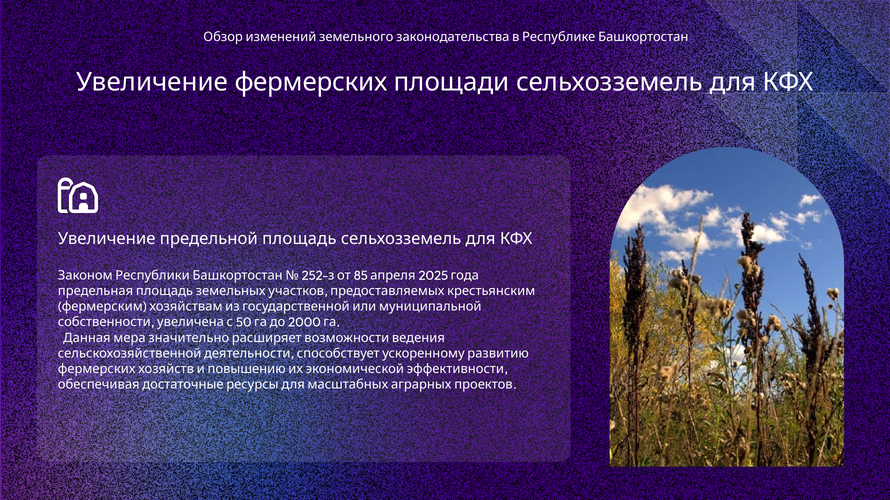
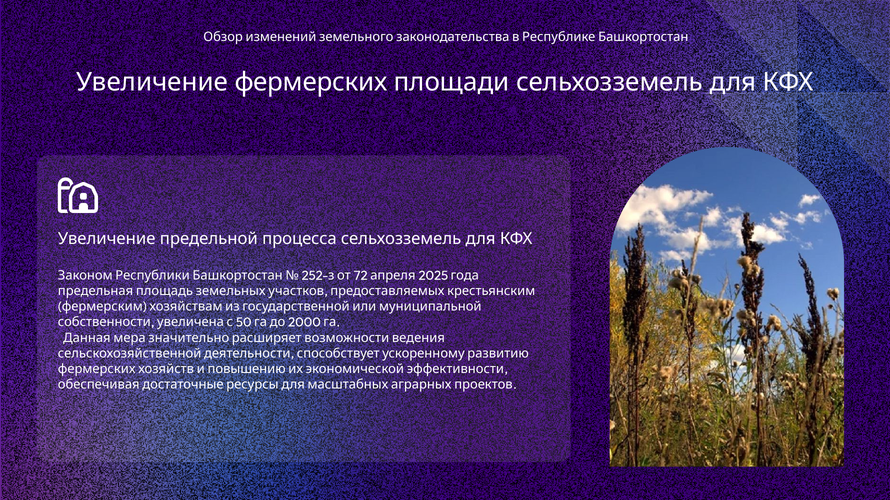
площадь: площадь -> процесса
85: 85 -> 72
